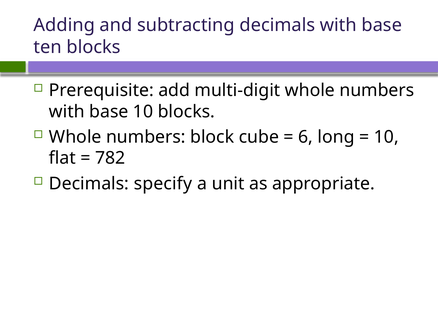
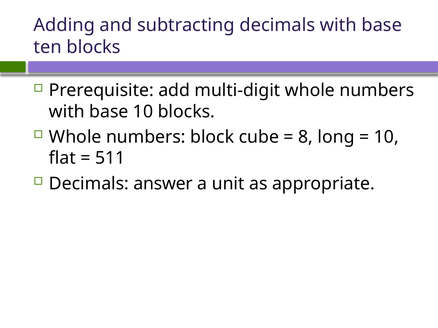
6: 6 -> 8
782: 782 -> 511
specify: specify -> answer
